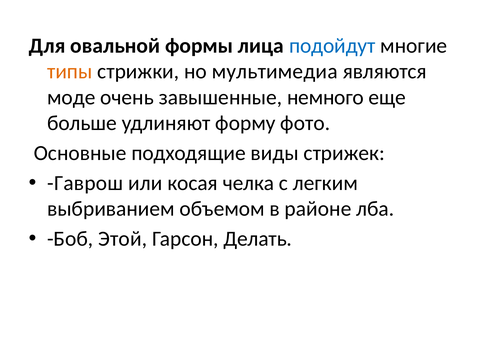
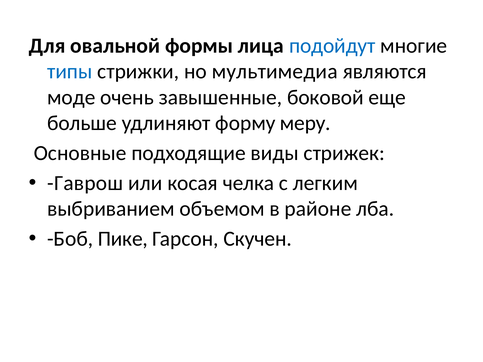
типы colour: orange -> blue
немного: немного -> боковой
фото: фото -> меру
Этой: Этой -> Пике
Делать: Делать -> Скучен
